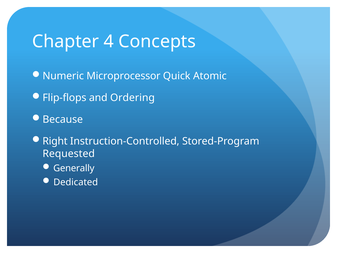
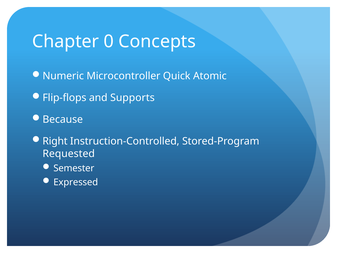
4: 4 -> 0
Microprocessor: Microprocessor -> Microcontroller
Ordering: Ordering -> Supports
Generally: Generally -> Semester
Dedicated: Dedicated -> Expressed
